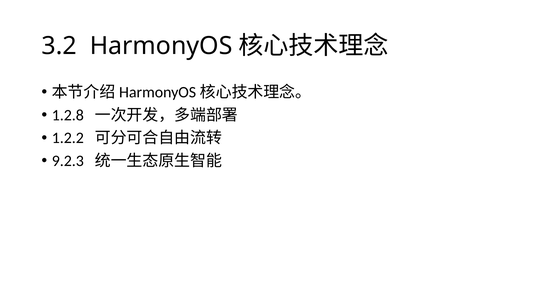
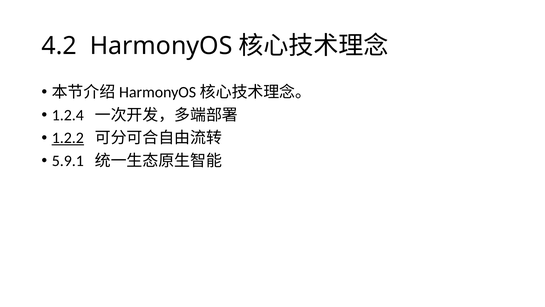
3.2: 3.2 -> 4.2
1.2.8: 1.2.8 -> 1.2.4
1.2.2 underline: none -> present
9.2.3: 9.2.3 -> 5.9.1
